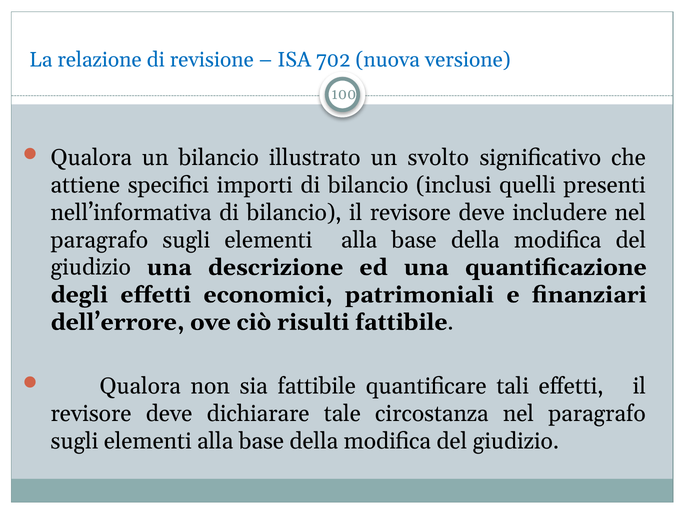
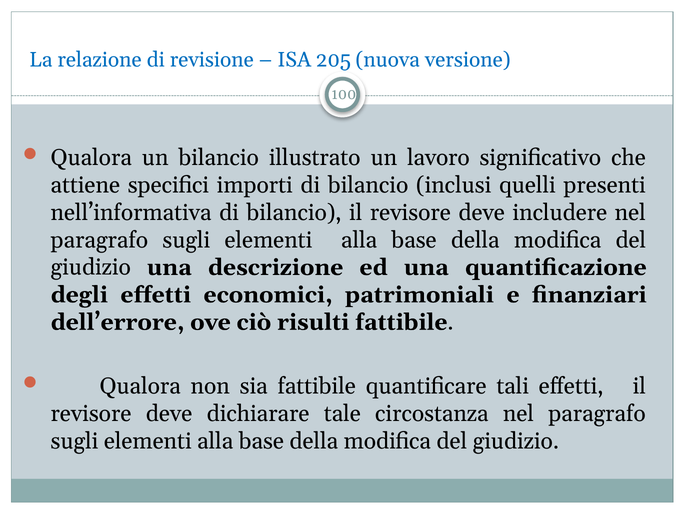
702: 702 -> 205
svolto: svolto -> lavoro
